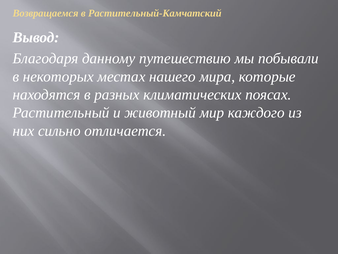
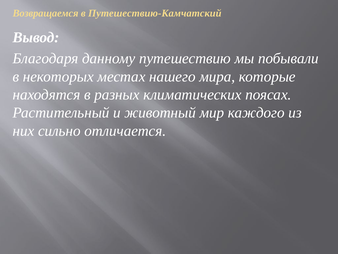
Растительный-Камчатский: Растительный-Камчатский -> Путешествию-Камчатский
